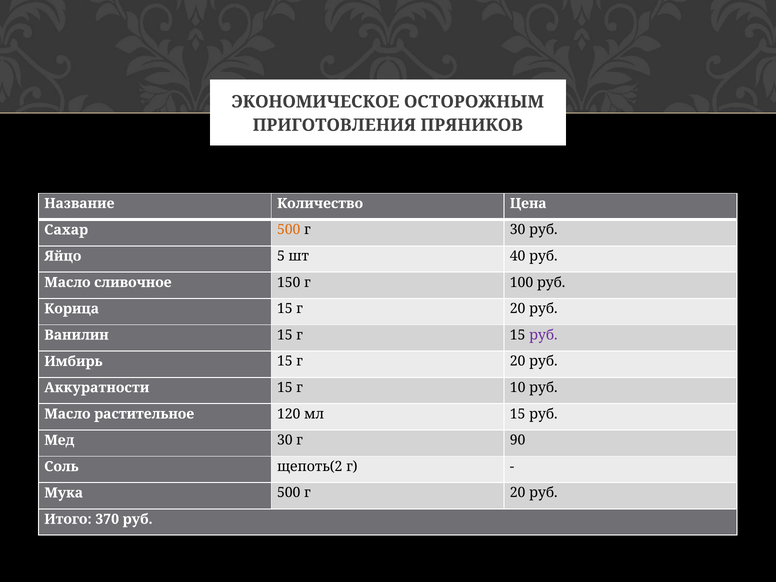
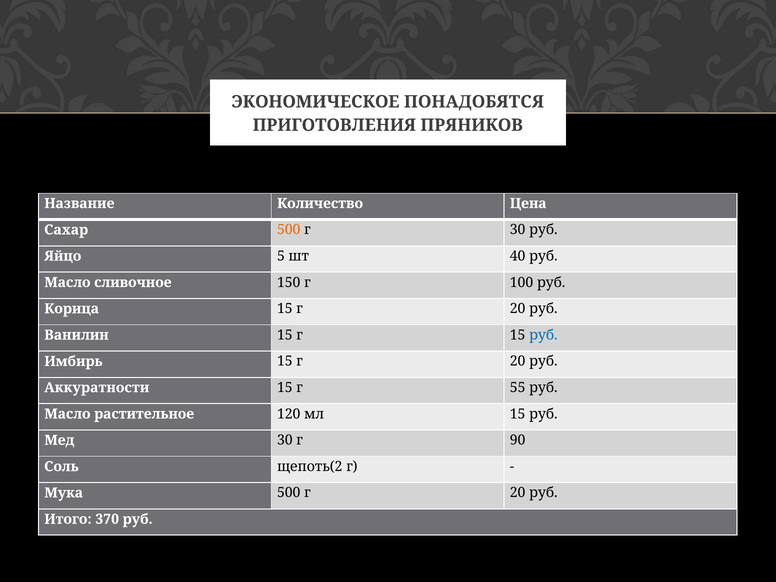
ОСТОРОЖНЫМ: ОСТОРОЖНЫМ -> ПОНАДОБЯТСЯ
руб at (543, 335) colour: purple -> blue
10: 10 -> 55
